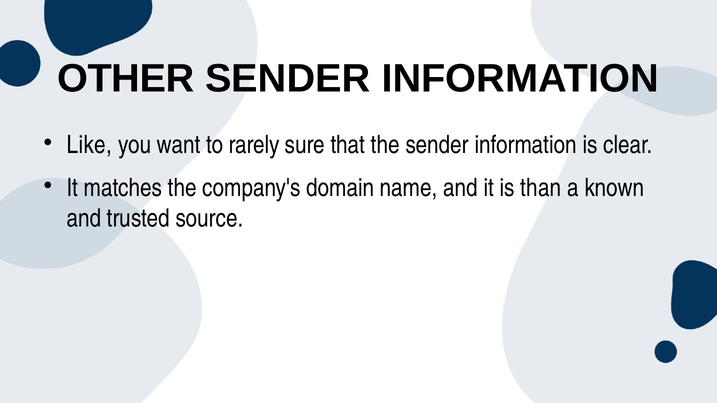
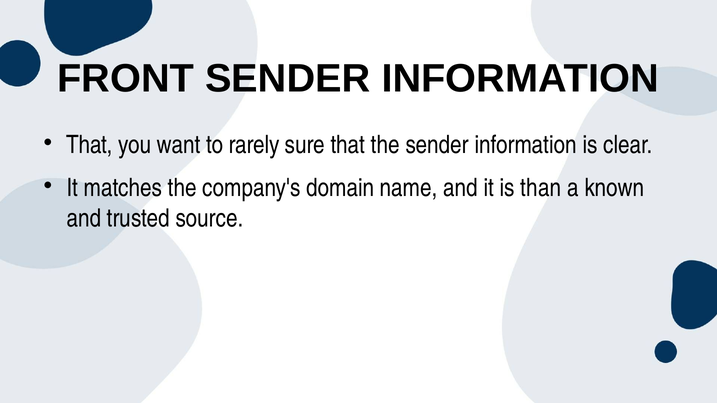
OTHER: OTHER -> FRONT
Like at (89, 145): Like -> That
